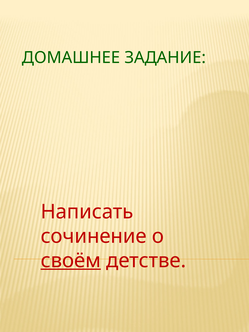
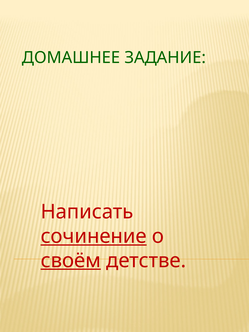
сочинение underline: none -> present
